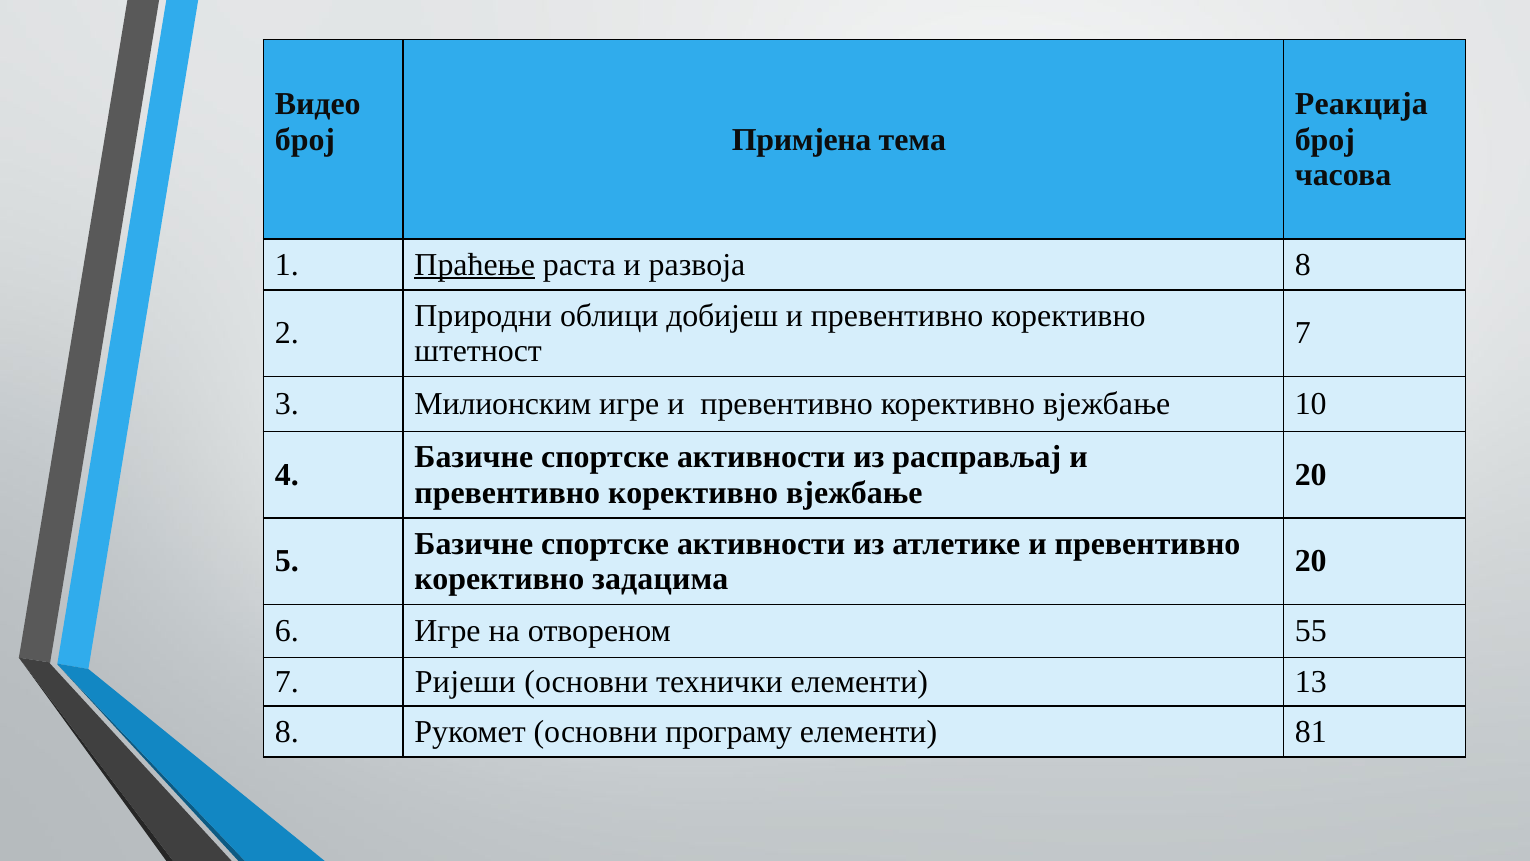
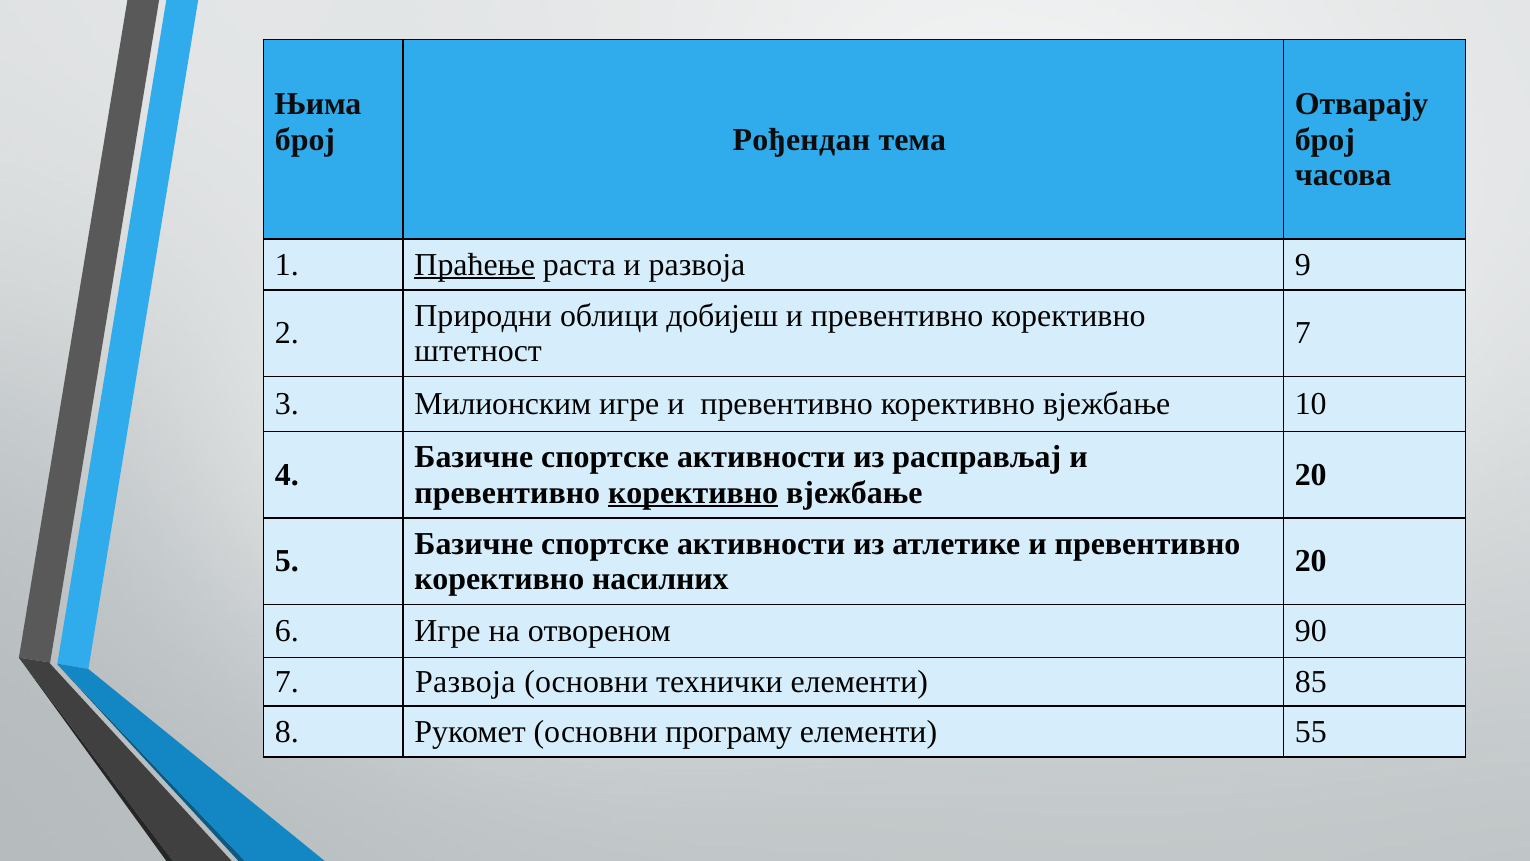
Видео: Видео -> Њима
Реакција: Реакција -> Отварају
Примјена: Примјена -> Рођендан
развоја 8: 8 -> 9
корективно at (693, 492) underline: none -> present
задацима: задацима -> насилних
55: 55 -> 90
7 Ријеши: Ријеши -> Развоја
13: 13 -> 85
81: 81 -> 55
